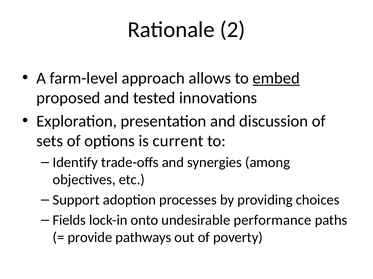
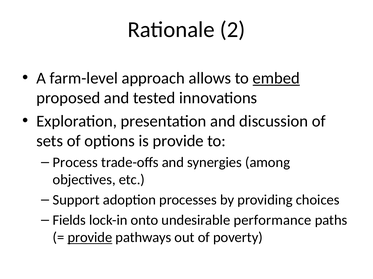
is current: current -> provide
Identify: Identify -> Process
provide at (90, 238) underline: none -> present
